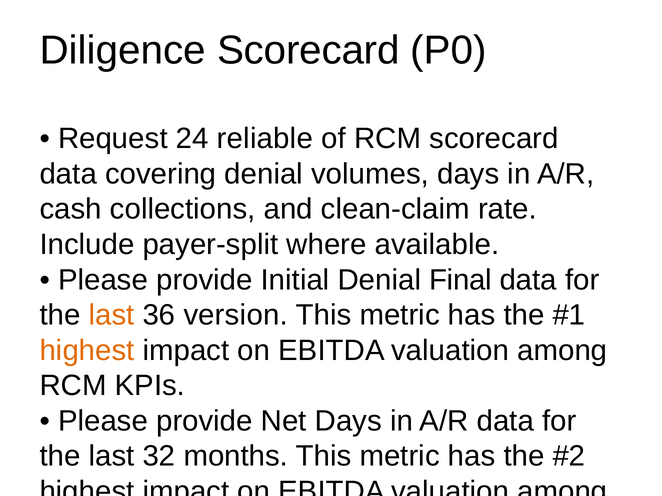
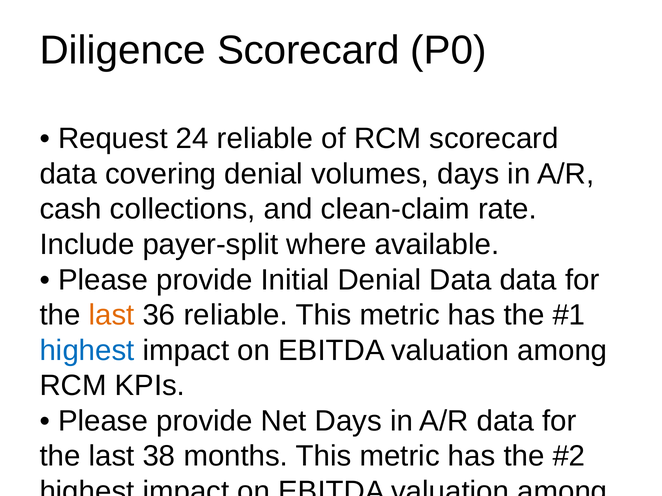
Denial Final: Final -> Data
36 version: version -> reliable
highest at (87, 351) colour: orange -> blue
32: 32 -> 38
